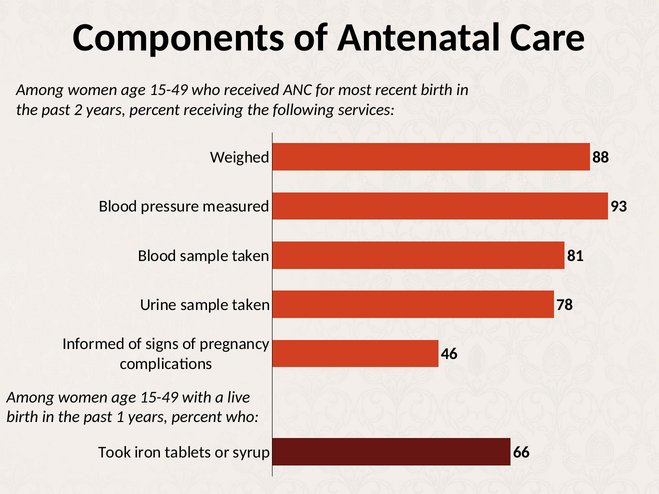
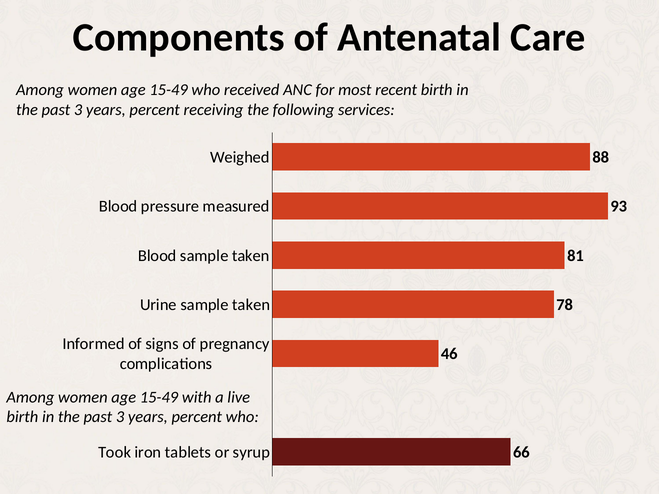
2 at (78, 110): 2 -> 3
1 at (120, 417): 1 -> 3
